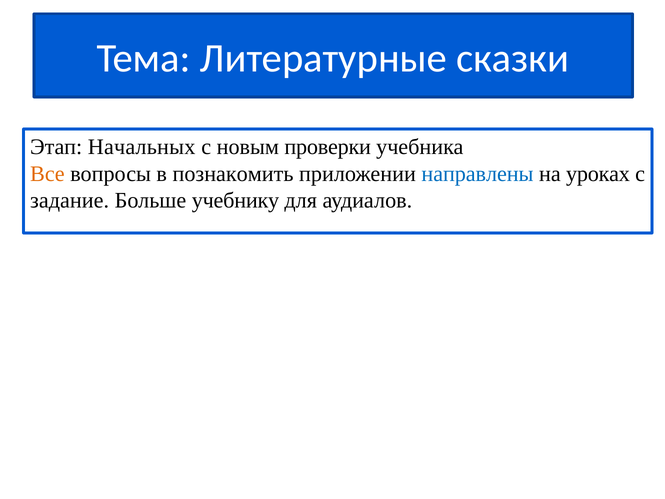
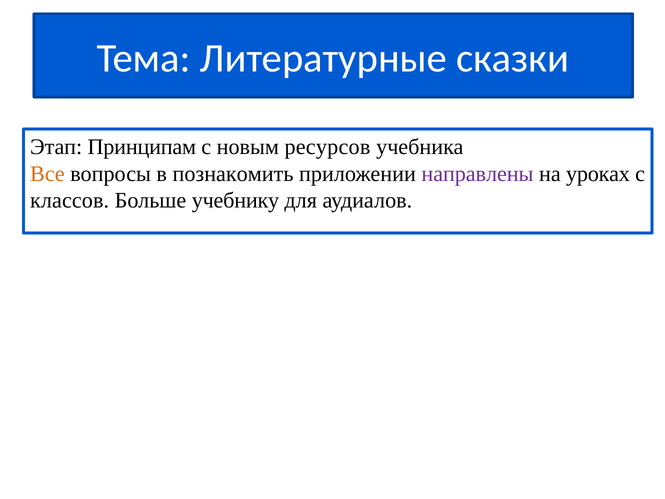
Начальных: Начальных -> Принципам
проверки: проверки -> ресурсов
направлены colour: blue -> purple
задание: задание -> классов
